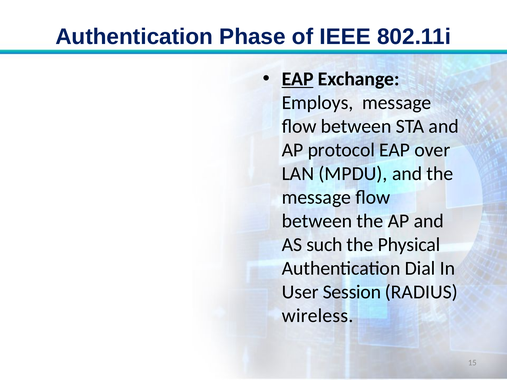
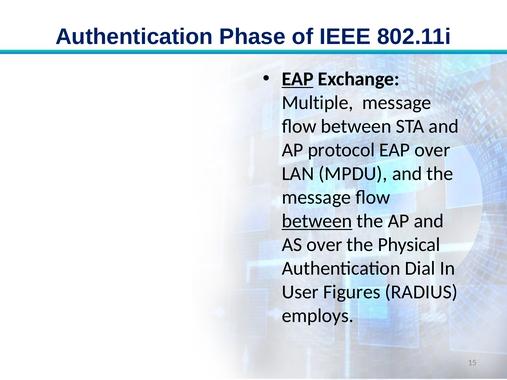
Employs: Employs -> Multiple
between at (317, 221) underline: none -> present
AS such: such -> over
Session: Session -> Figures
wireless: wireless -> employs
